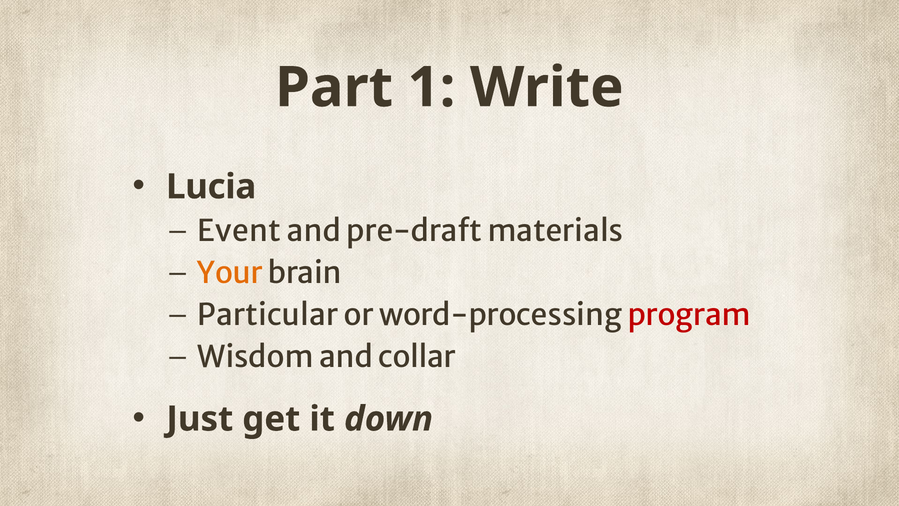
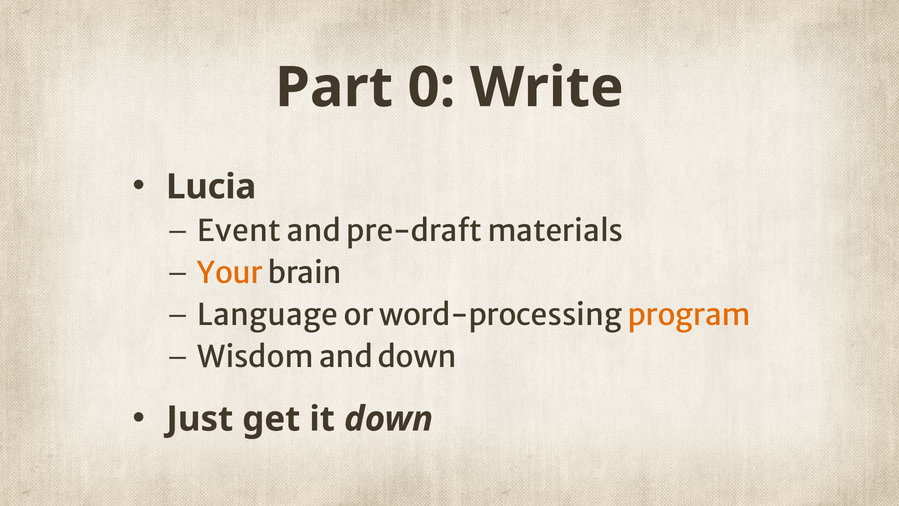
1: 1 -> 0
Particular: Particular -> Language
program colour: red -> orange
and collar: collar -> down
